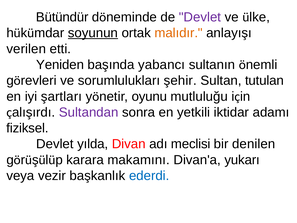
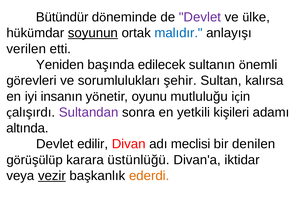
malıdır colour: orange -> blue
yabancı: yabancı -> edilecek
tutulan: tutulan -> kalırsa
şartları: şartları -> insanın
iktidar: iktidar -> kişileri
fiziksel: fiziksel -> altında
yılda: yılda -> edilir
makamını: makamını -> üstünlüğü
yukarı: yukarı -> iktidar
vezir underline: none -> present
ederdi colour: blue -> orange
